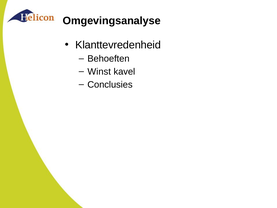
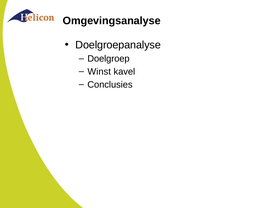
Klanttevredenheid: Klanttevredenheid -> Doelgroepanalyse
Behoeften: Behoeften -> Doelgroep
